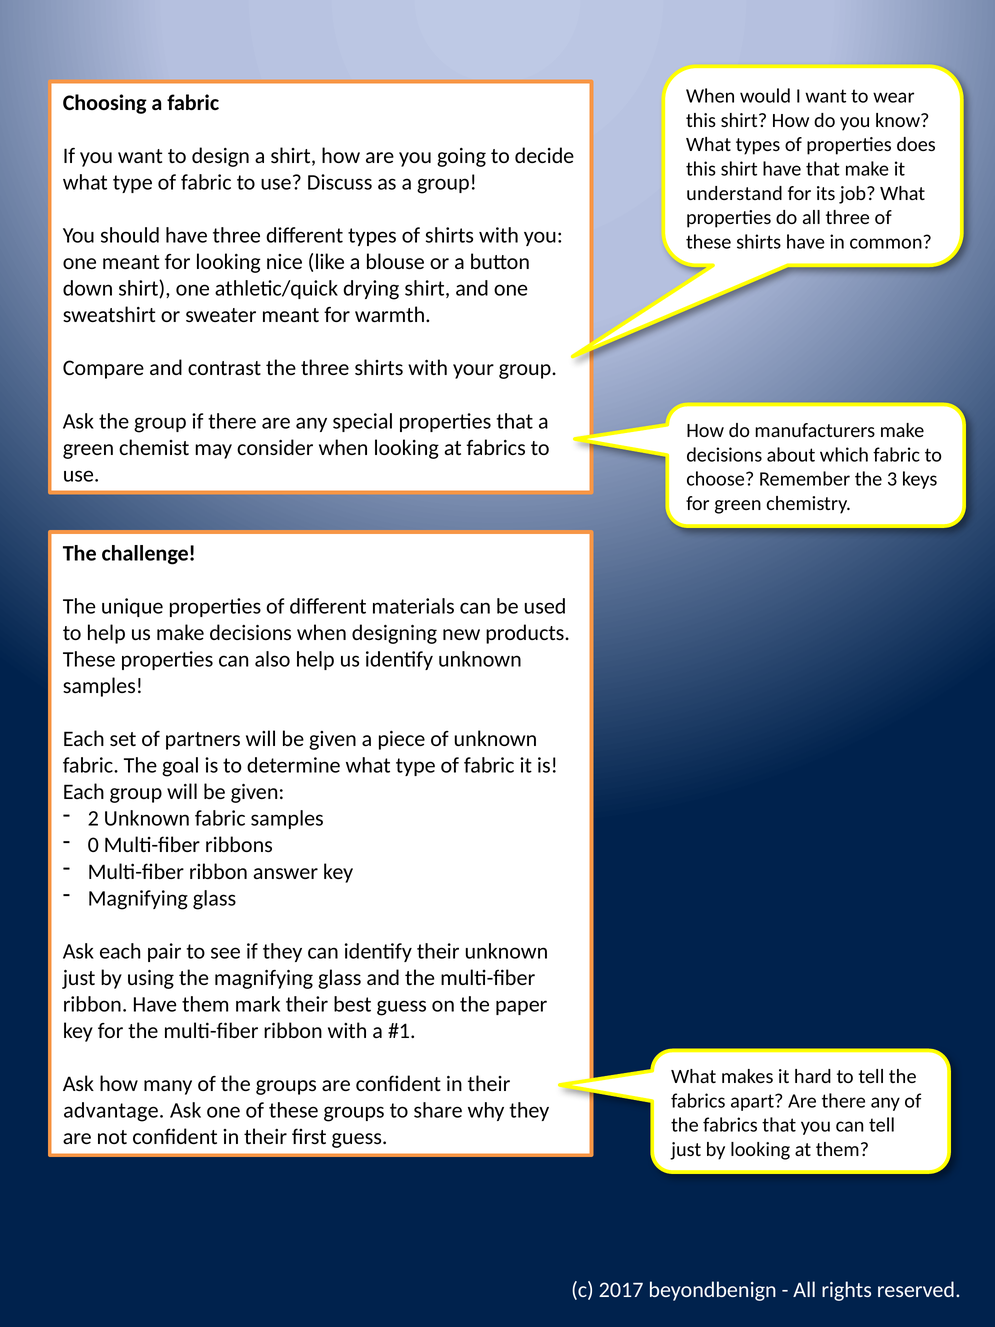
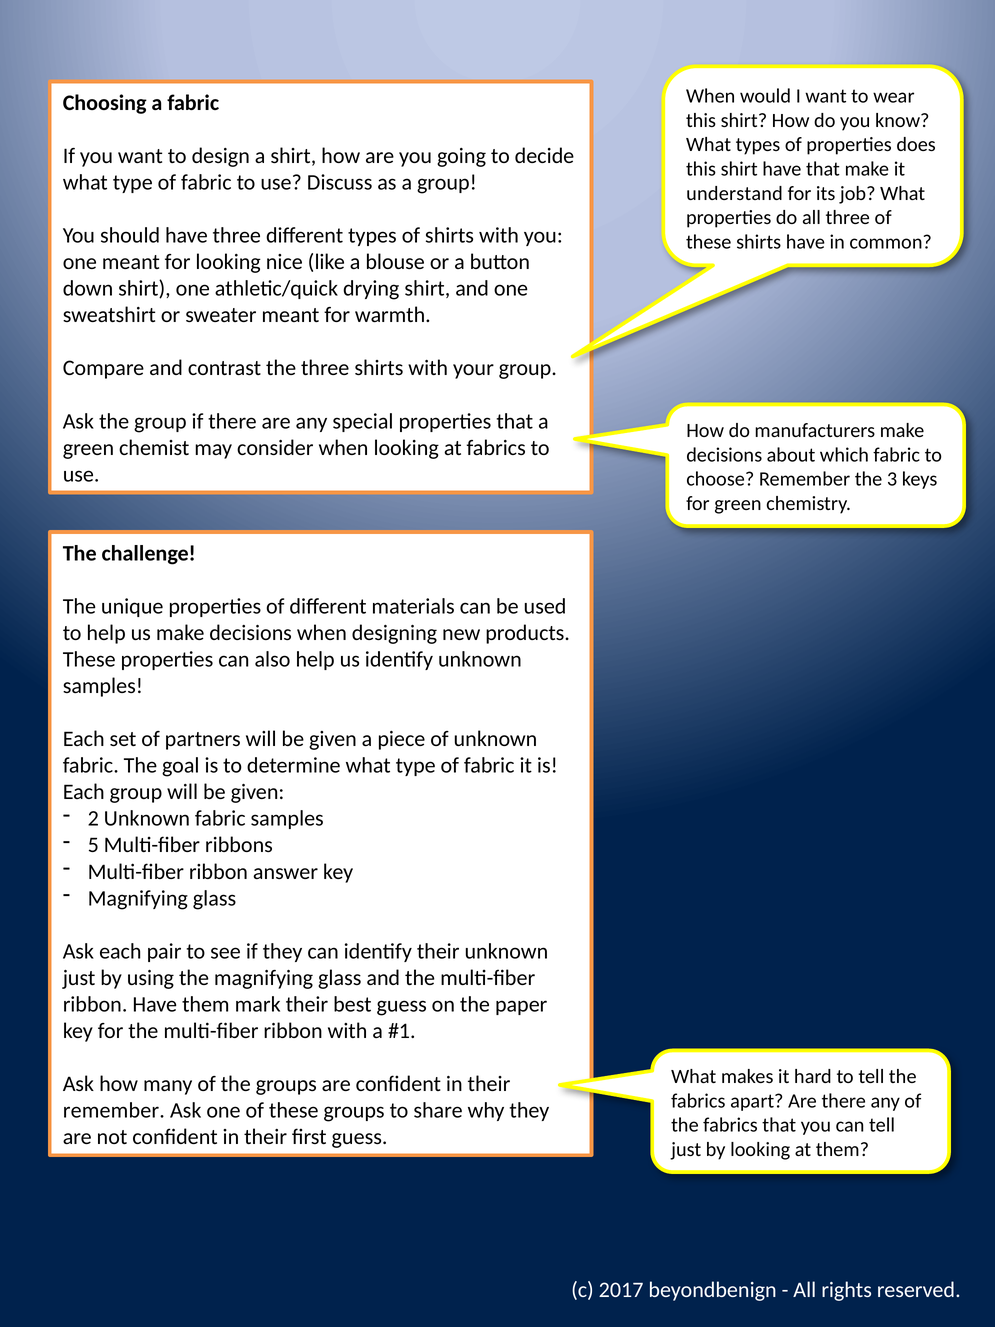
0: 0 -> 5
advantage at (114, 1110): advantage -> remember
